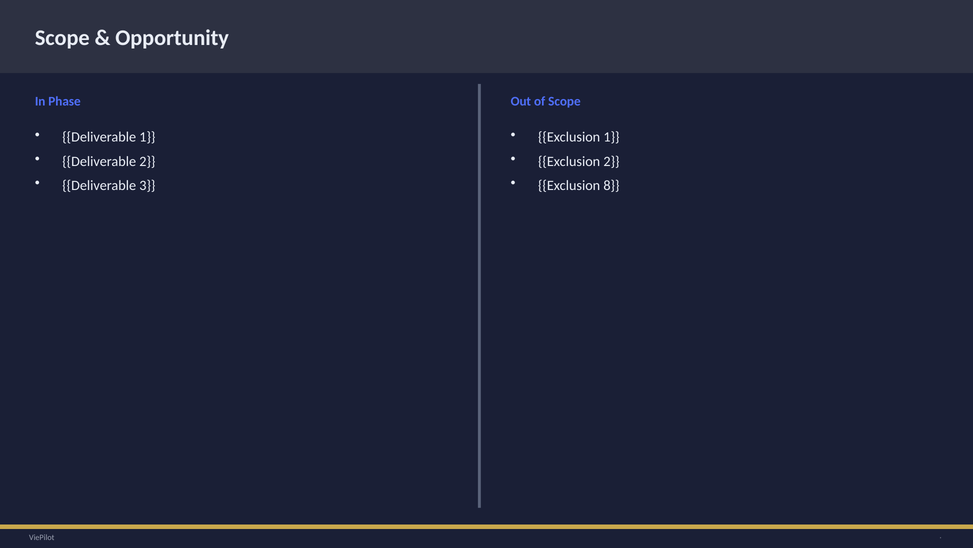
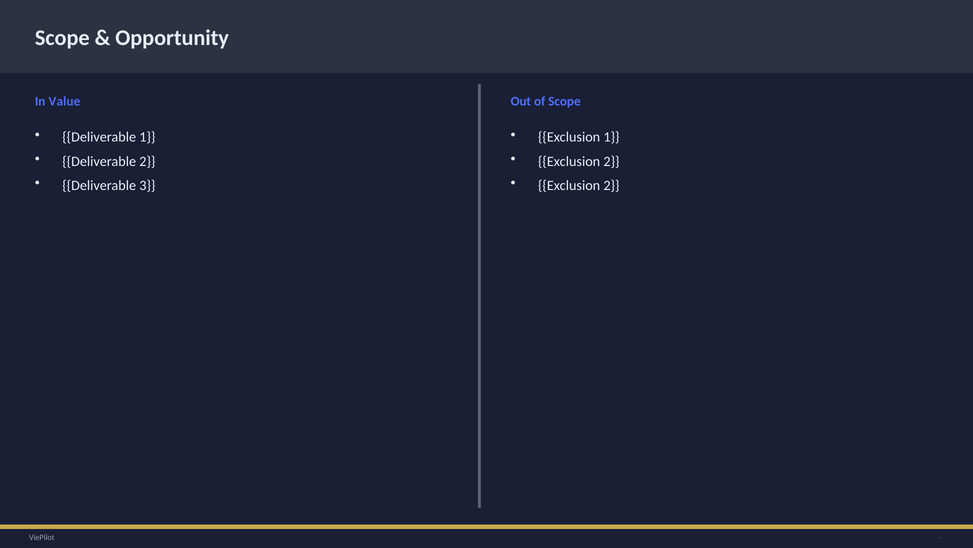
Phase: Phase -> Value
8 at (611, 185): 8 -> 2
